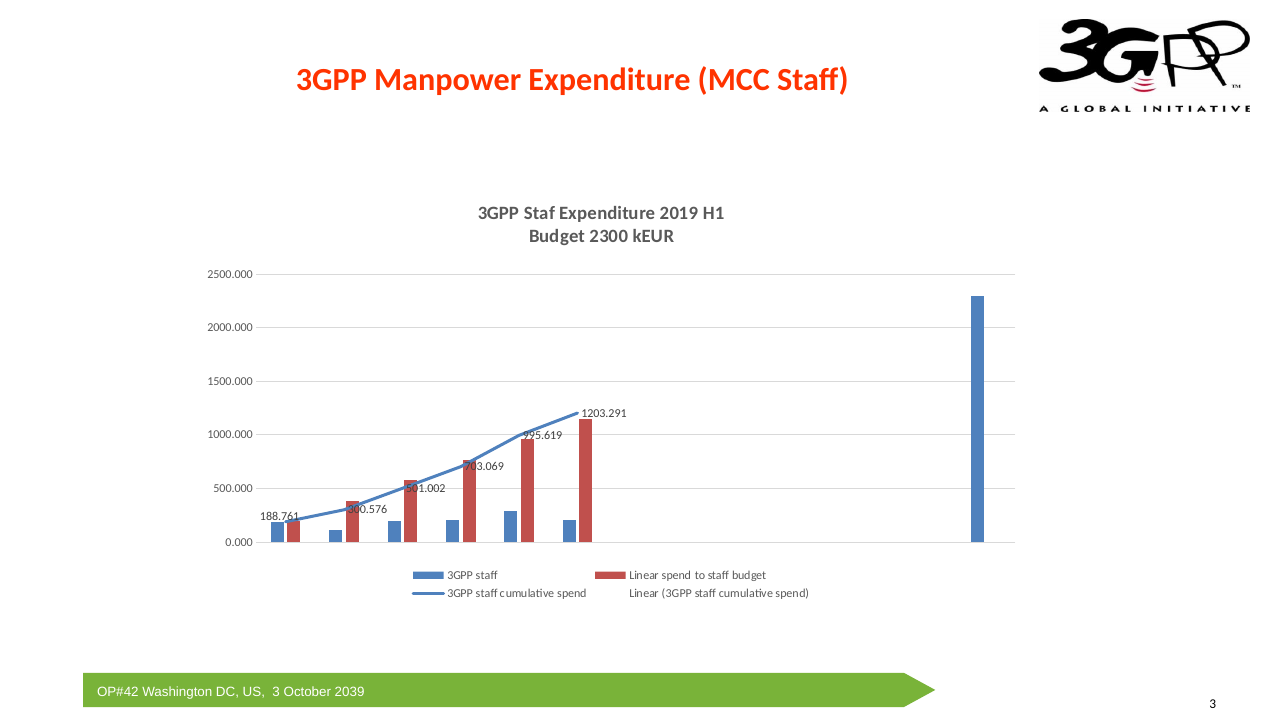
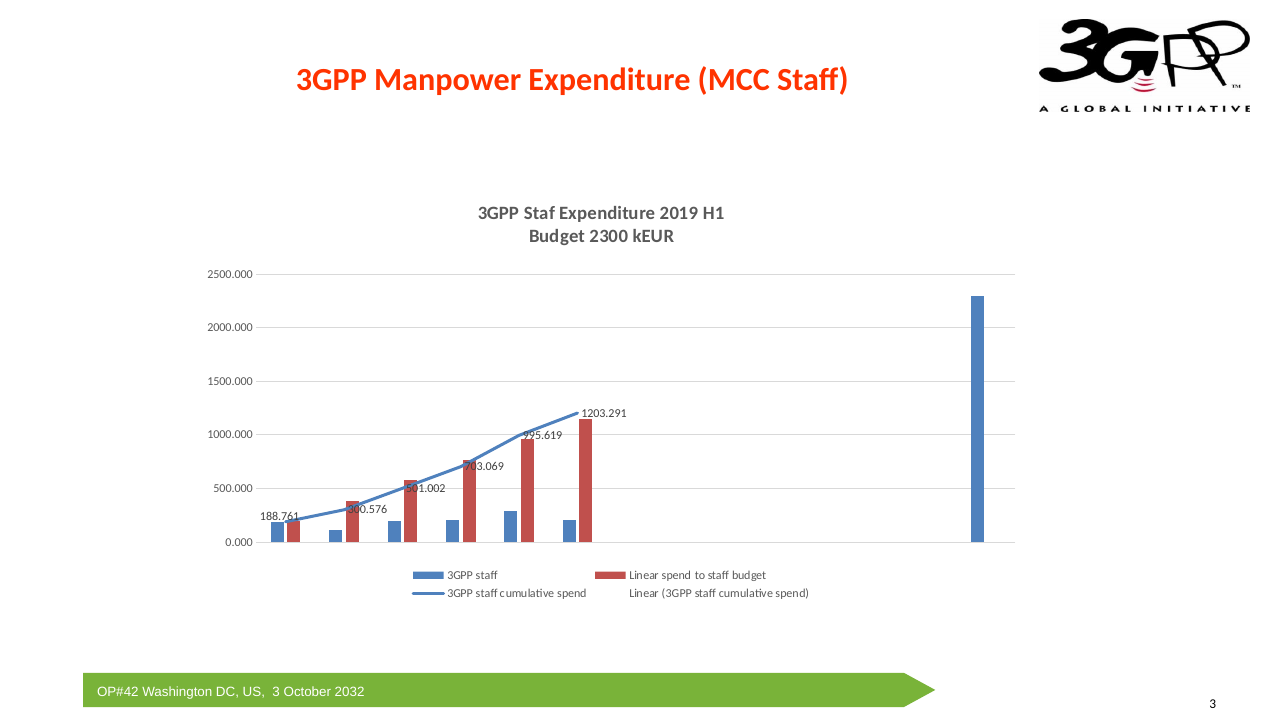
2039: 2039 -> 2032
